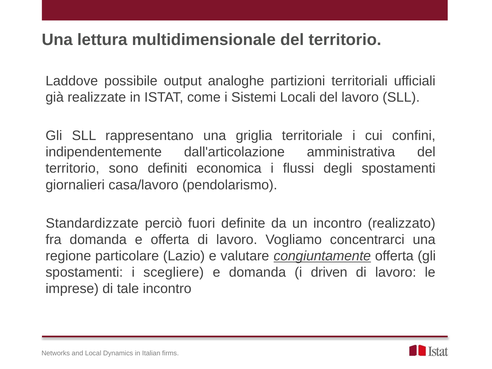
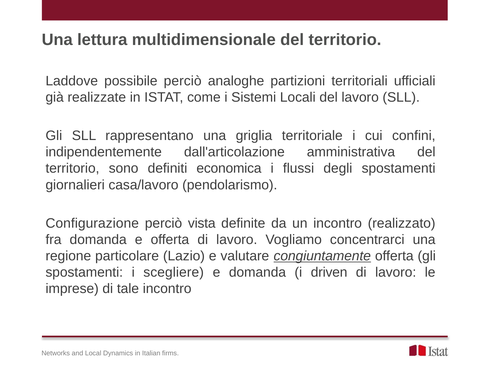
possibile output: output -> perciò
Standardizzate: Standardizzate -> Configurazione
fuori: fuori -> vista
